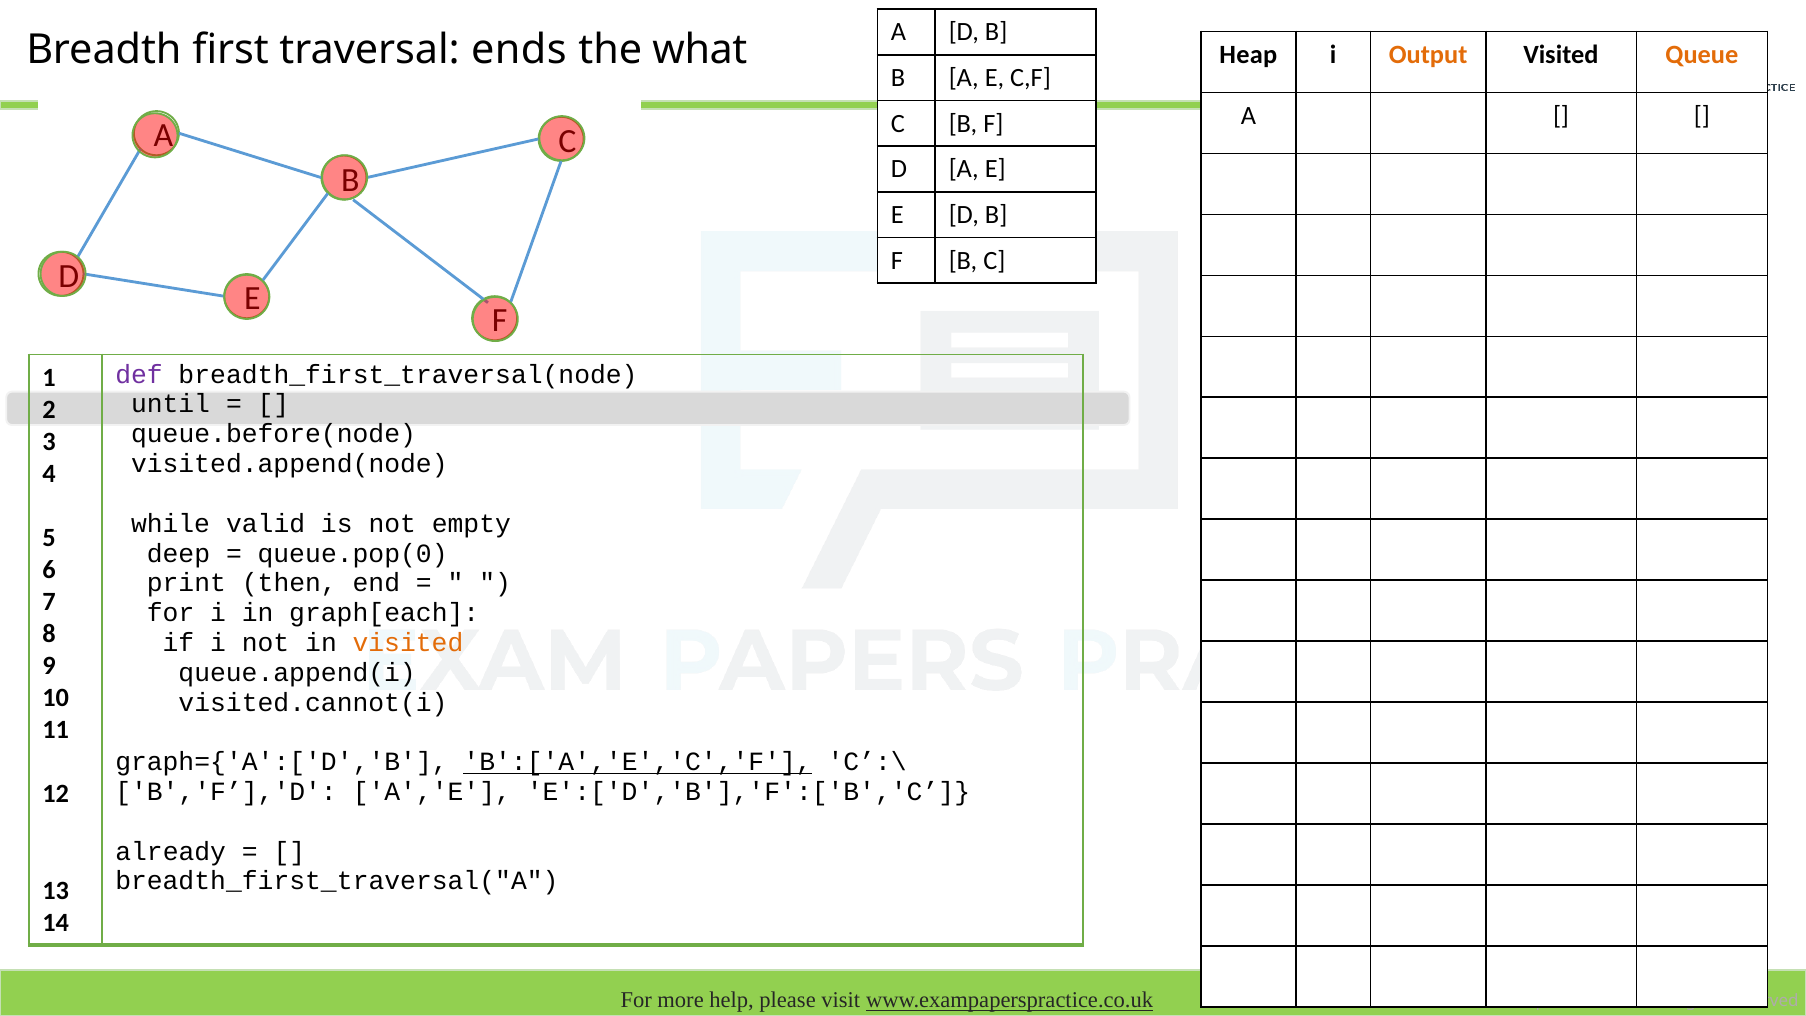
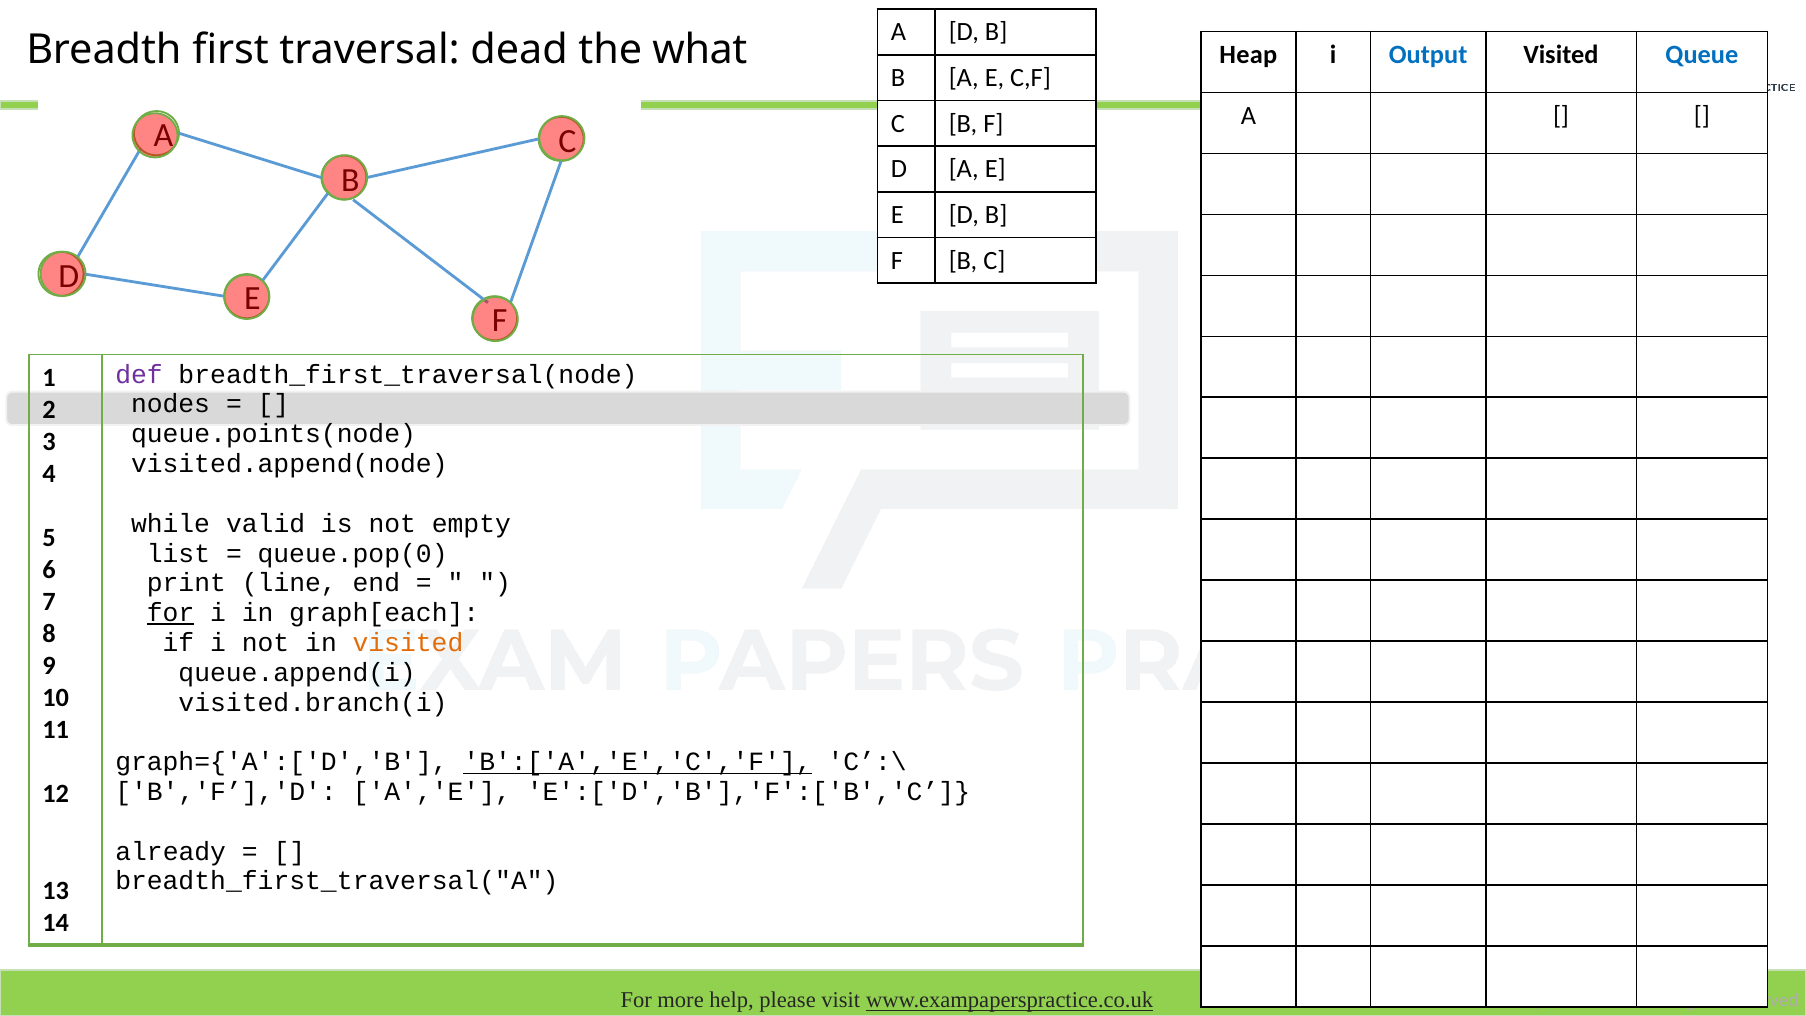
ends: ends -> dead
Output colour: orange -> blue
Queue colour: orange -> blue
until: until -> nodes
queue.before(node: queue.before(node -> queue.points(node
deep: deep -> list
then: then -> line
for at (171, 613) underline: none -> present
visited.cannot(i: visited.cannot(i -> visited.branch(i
